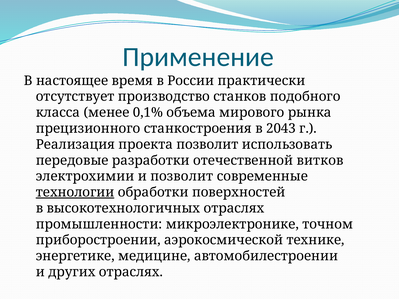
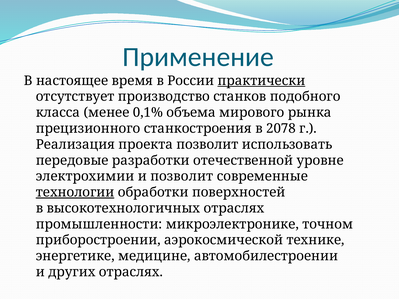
практически underline: none -> present
2043: 2043 -> 2078
витков: витков -> уровне
